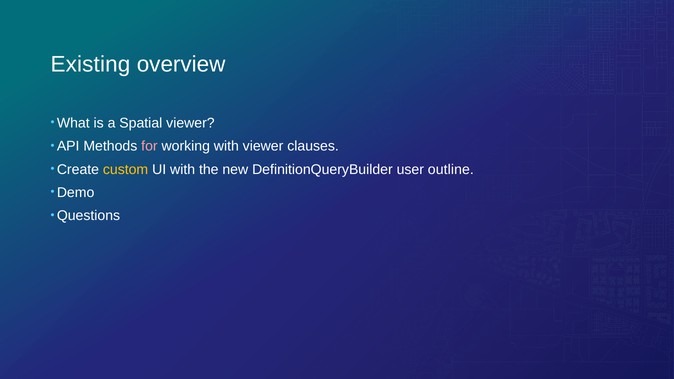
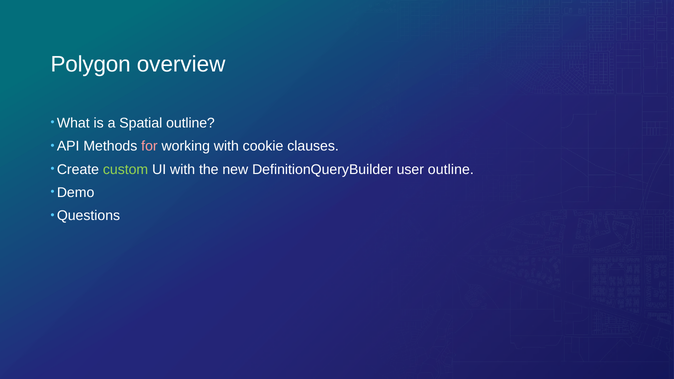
Existing: Existing -> Polygon
Spatial viewer: viewer -> outline
with viewer: viewer -> cookie
custom colour: yellow -> light green
